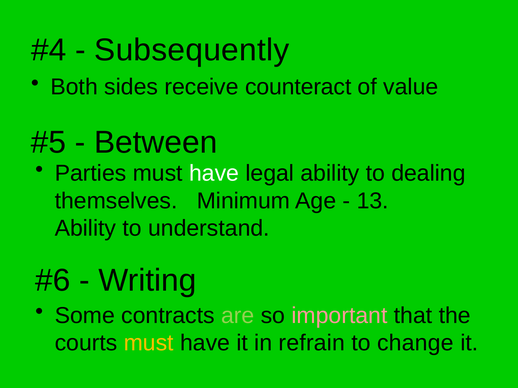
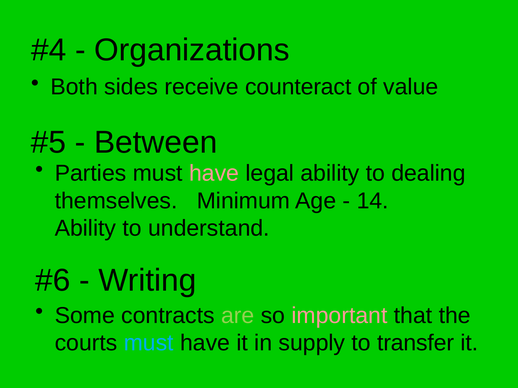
Subsequently: Subsequently -> Organizations
have at (214, 173) colour: white -> pink
13: 13 -> 14
must at (149, 343) colour: yellow -> light blue
refrain: refrain -> supply
change: change -> transfer
